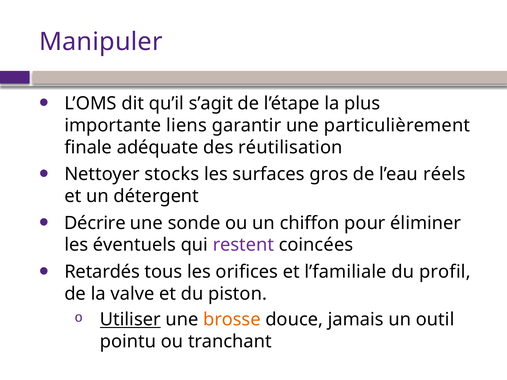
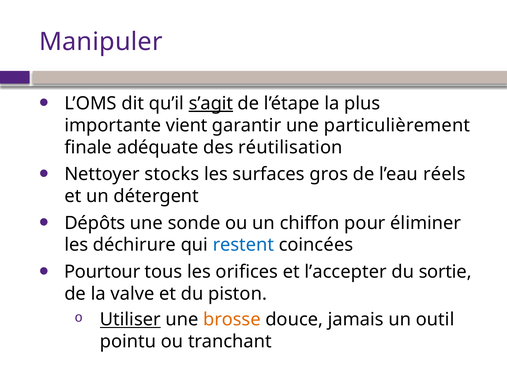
s’agit underline: none -> present
liens: liens -> vient
Décrire: Décrire -> Dépôts
éventuels: éventuels -> déchirure
restent colour: purple -> blue
Retardés: Retardés -> Pourtour
l’familiale: l’familiale -> l’accepter
profil: profil -> sortie
